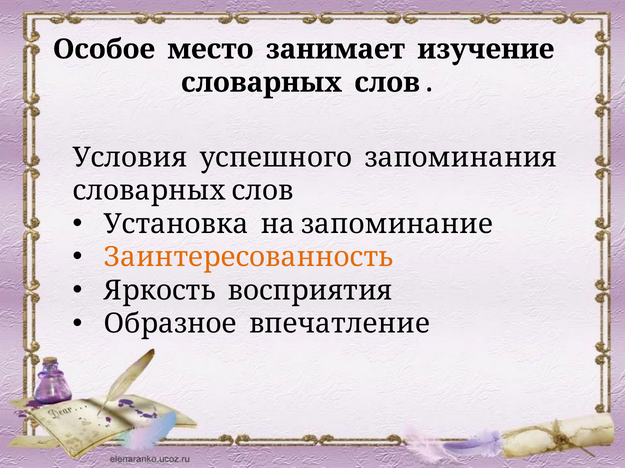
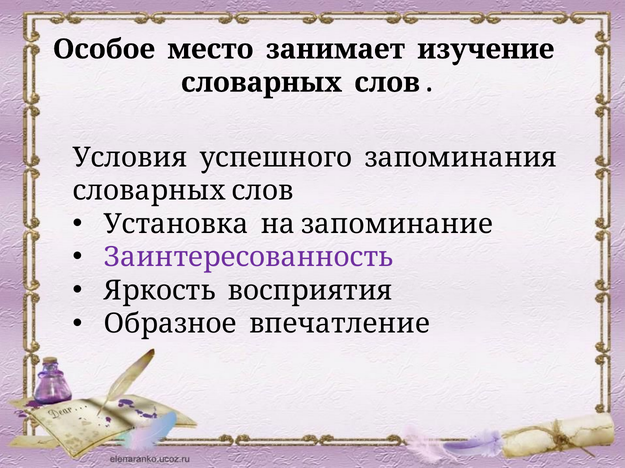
Заинтересованность colour: orange -> purple
